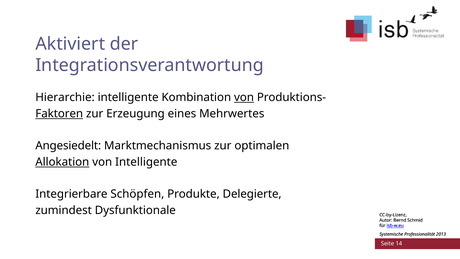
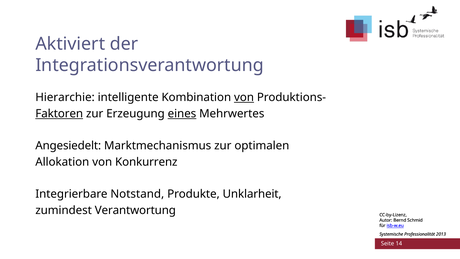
eines underline: none -> present
Allokation underline: present -> none
von Intelligente: Intelligente -> Konkurrenz
Schöpfen: Schöpfen -> Notstand
Delegierte: Delegierte -> Unklarheit
Dysfunktionale: Dysfunktionale -> Verantwortung
